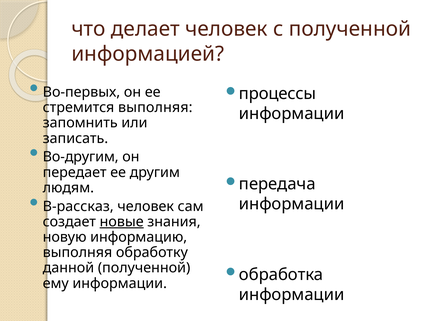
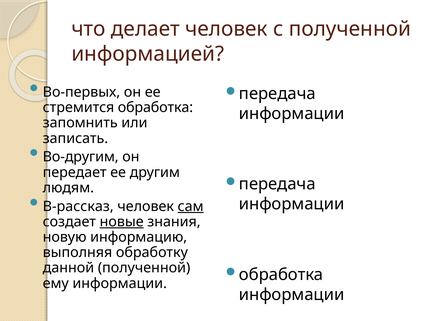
процессы at (277, 94): процессы -> передача
стремится выполняя: выполняя -> обработка
сам underline: none -> present
